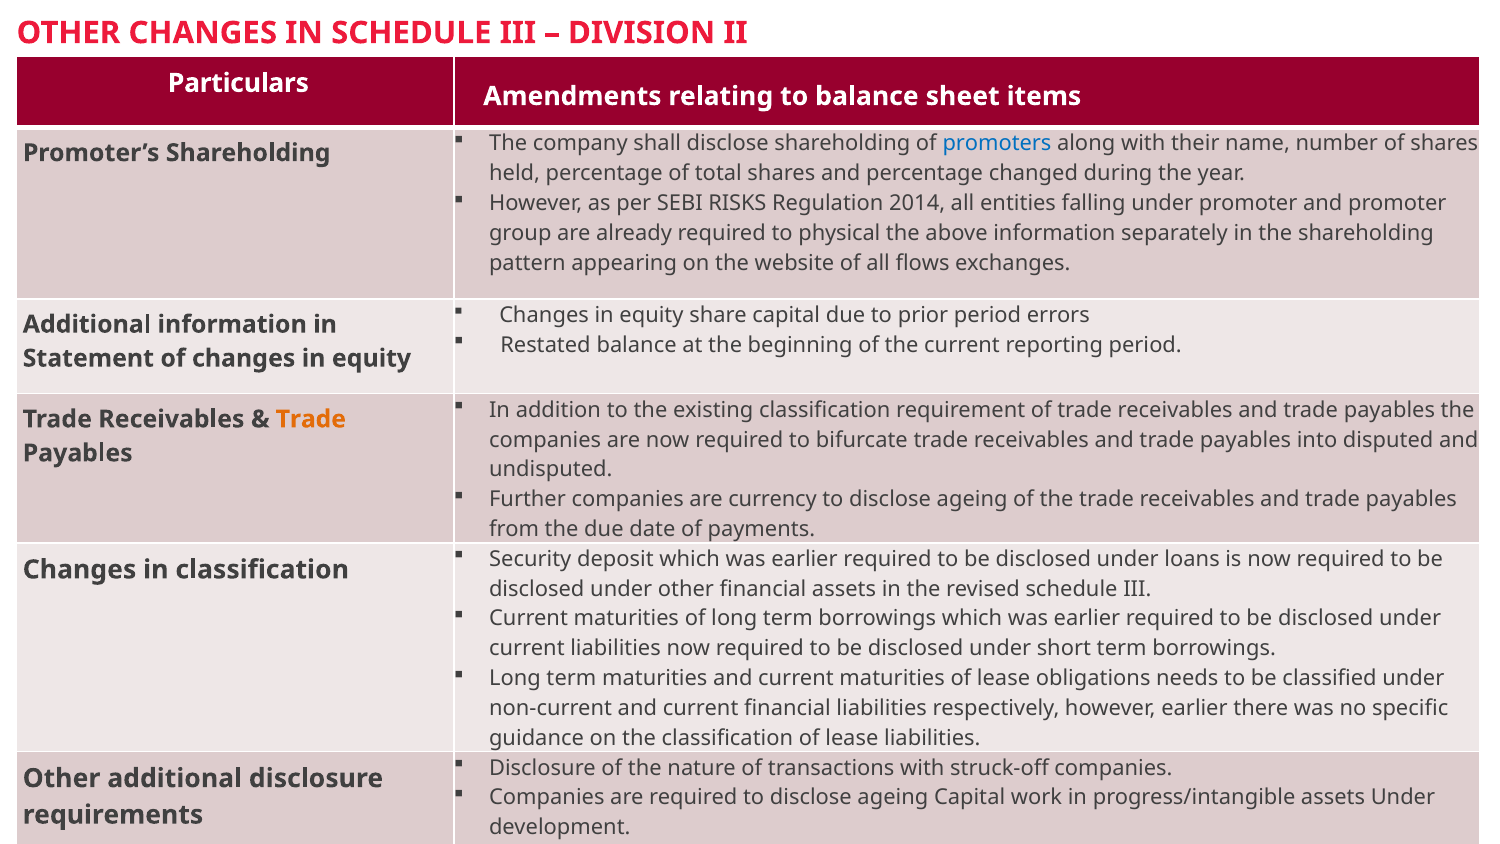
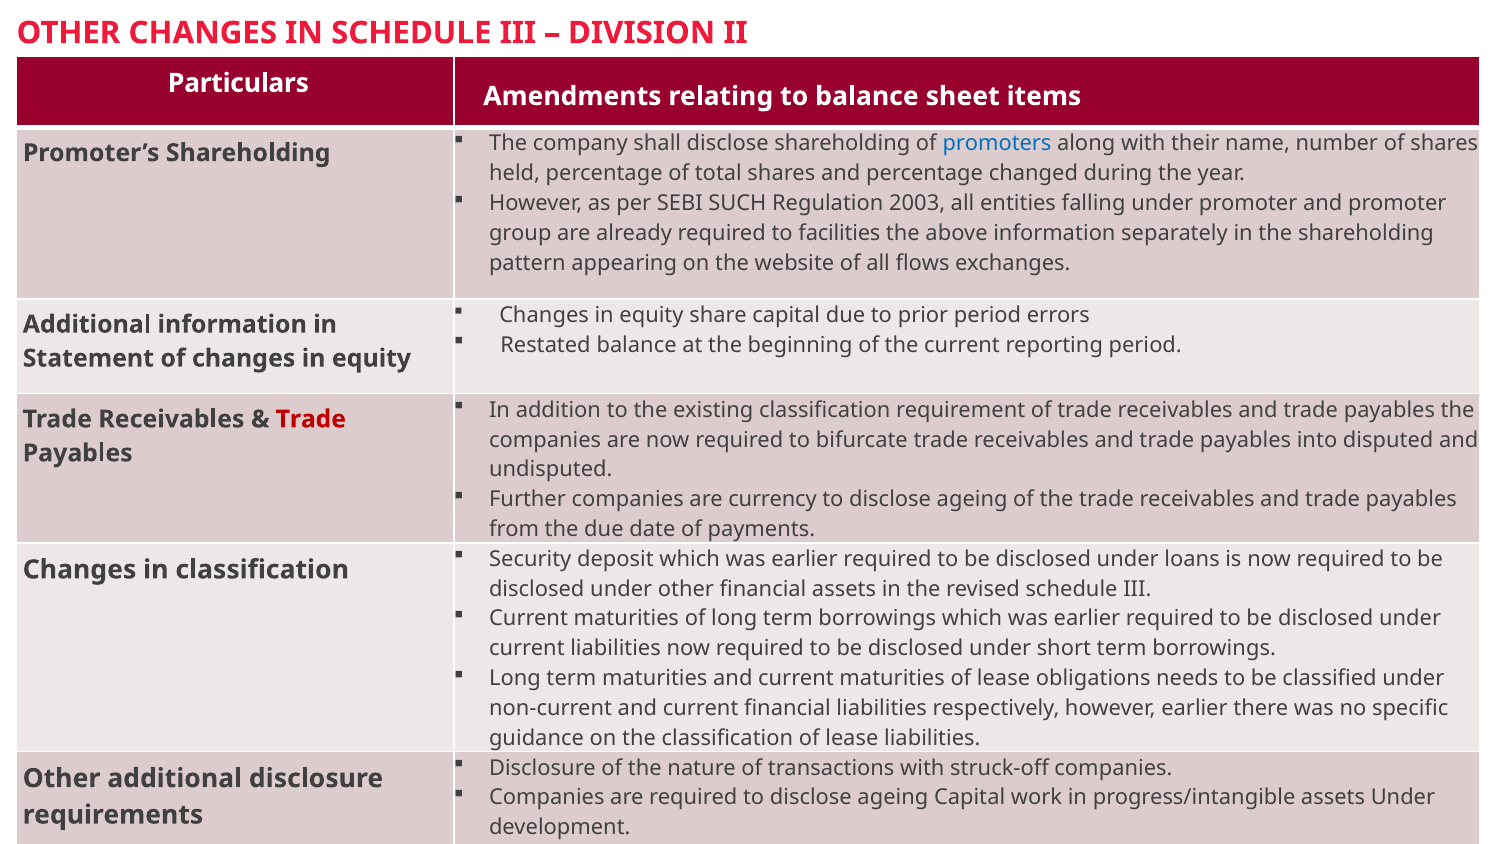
RISKS: RISKS -> SUCH
2014: 2014 -> 2003
physical: physical -> facilities
Trade at (311, 419) colour: orange -> red
